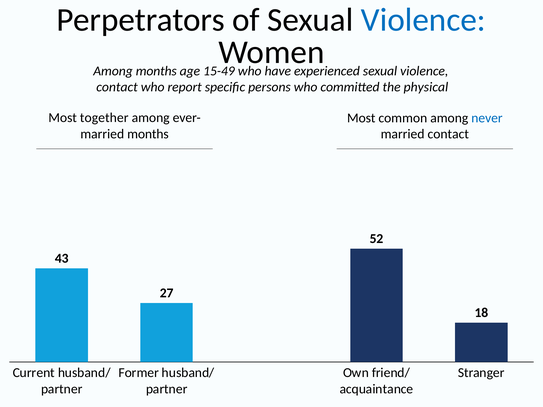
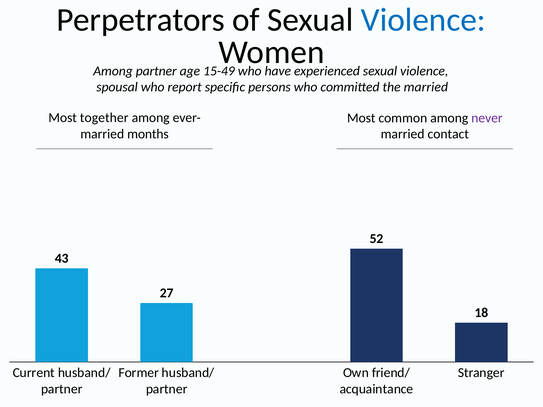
Among months: months -> partner
contact at (117, 87): contact -> spousal
the physical: physical -> married
never colour: blue -> purple
